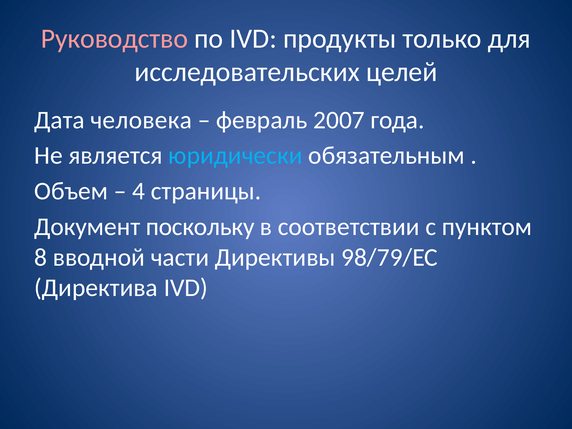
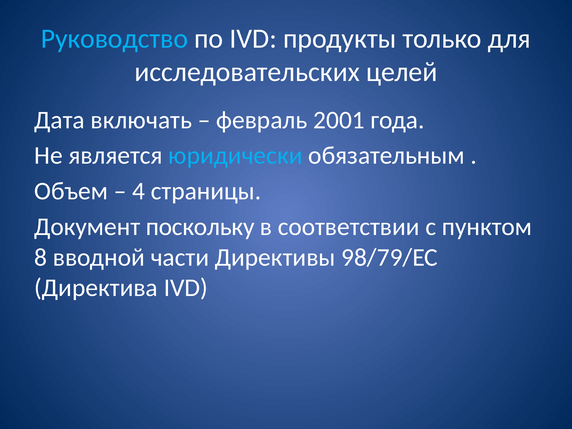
Руководство colour: pink -> light blue
человека: человека -> включать
2007: 2007 -> 2001
